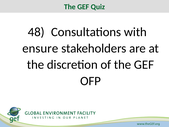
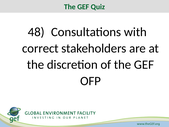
ensure: ensure -> correct
